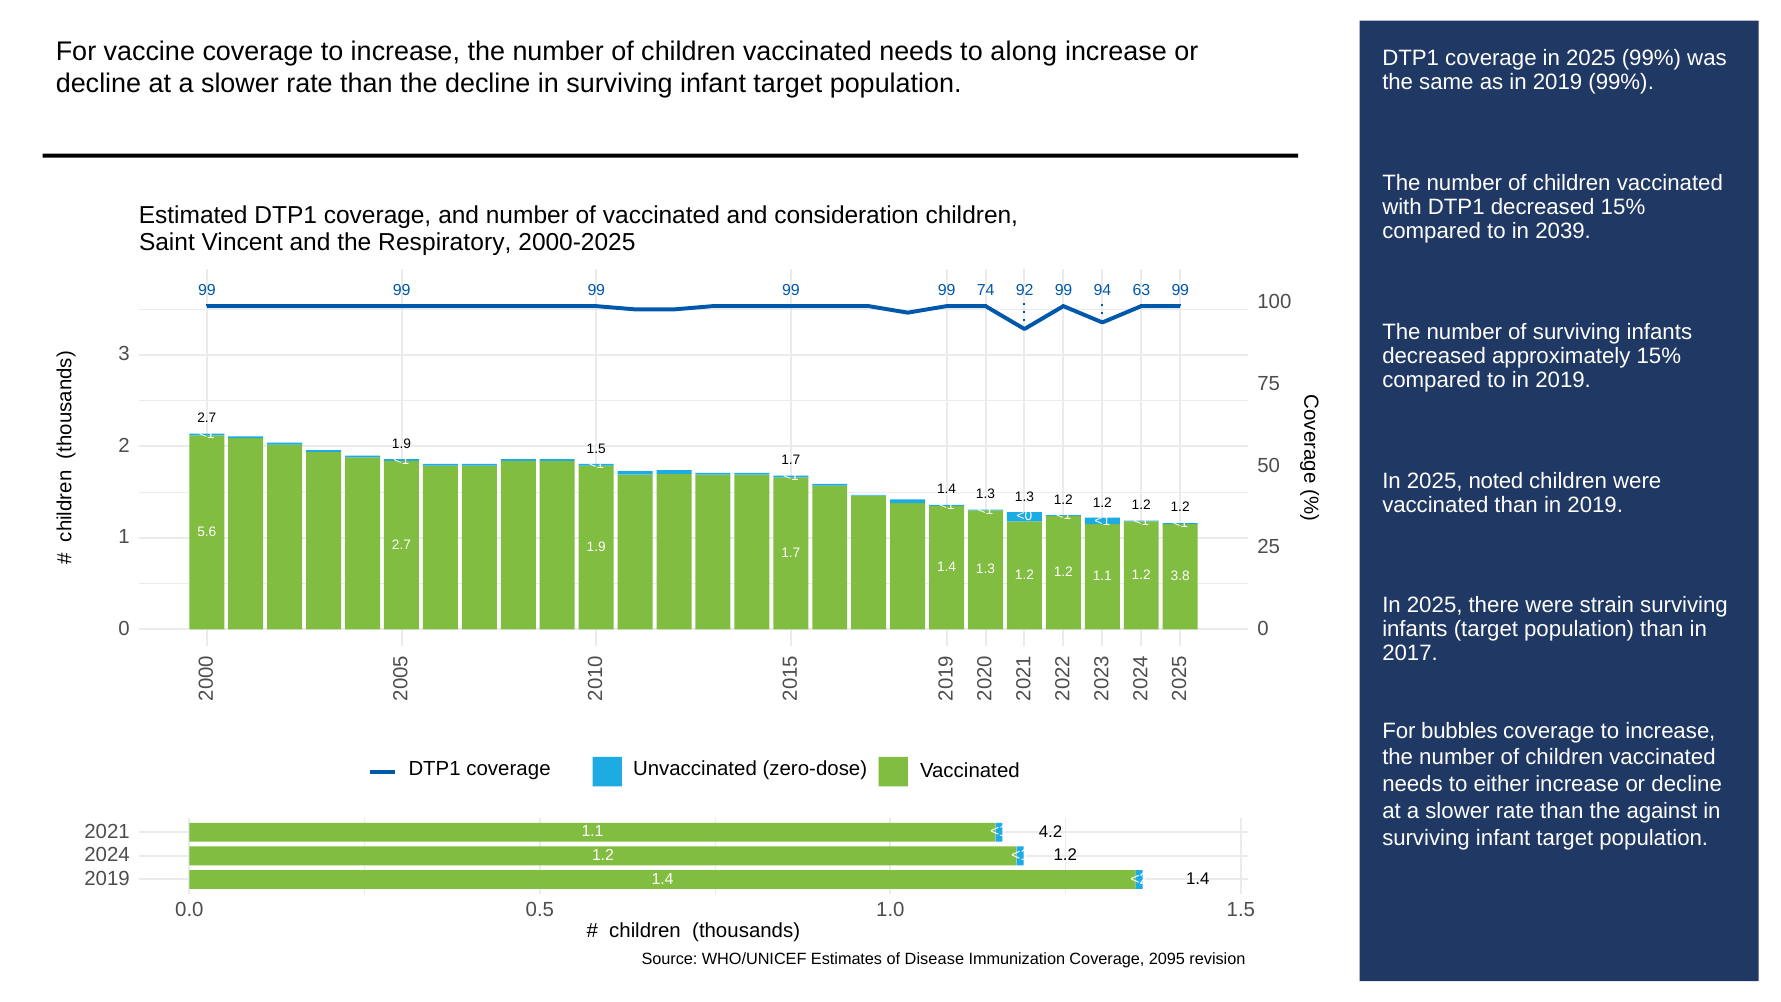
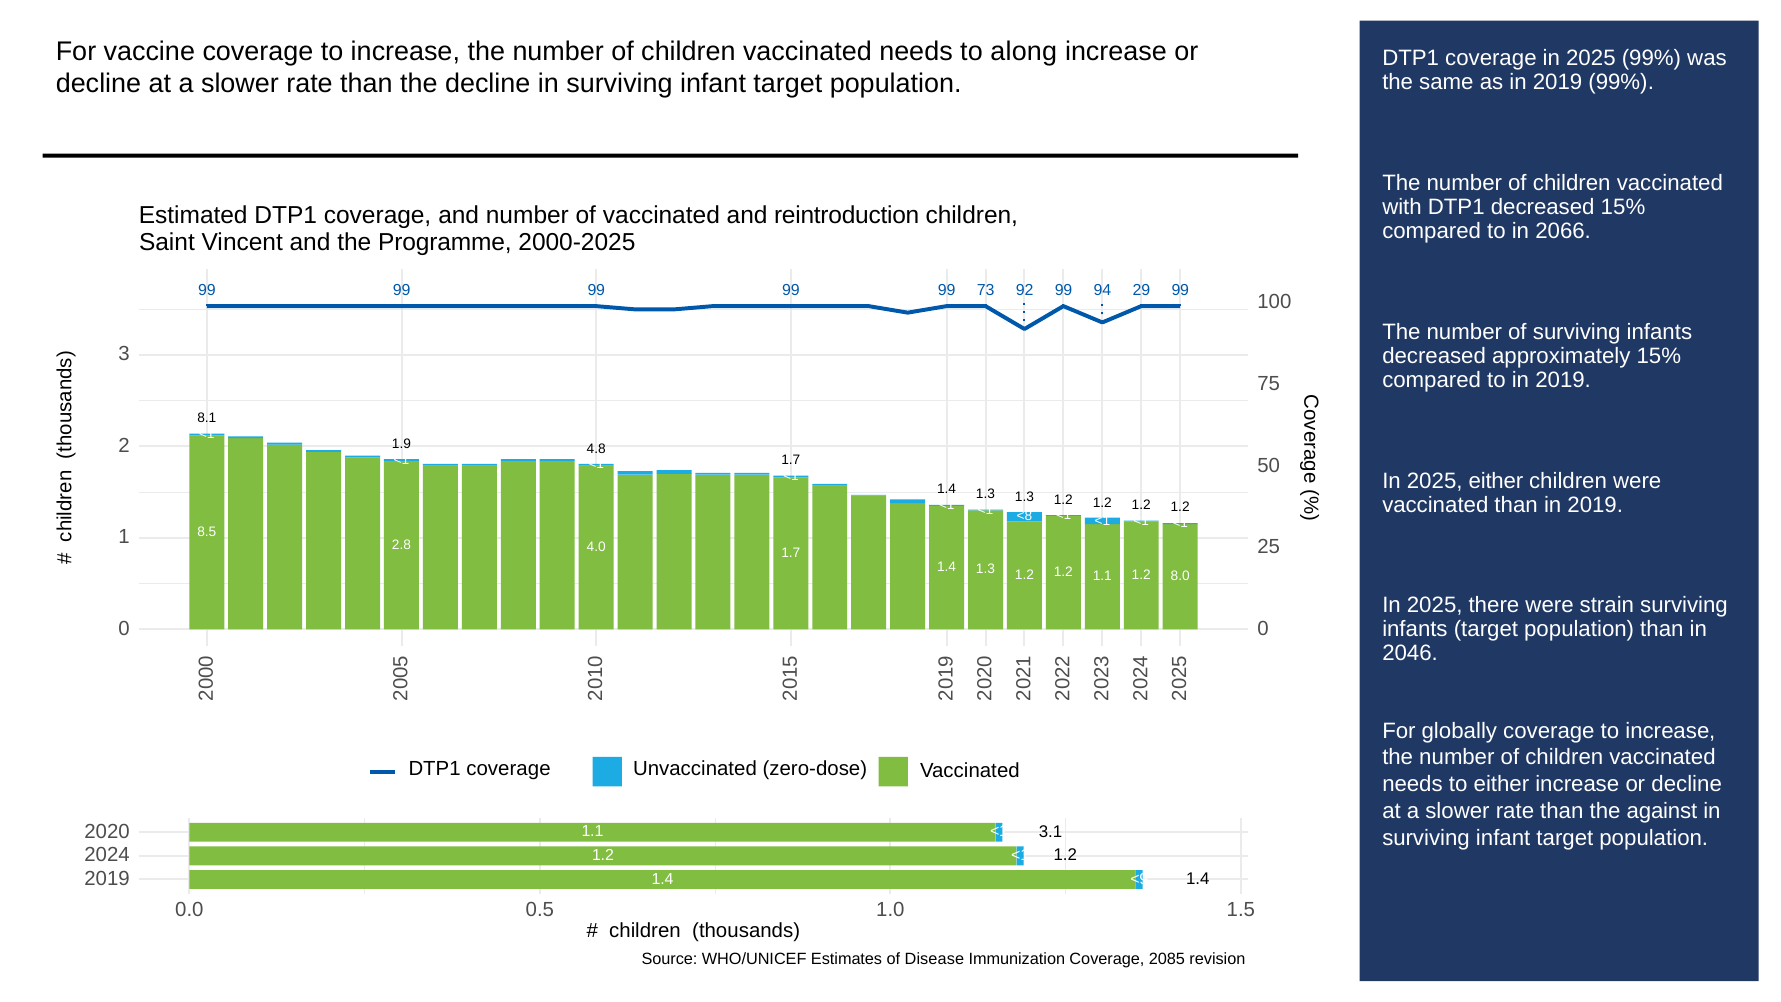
consideration: consideration -> reintroduction
2039: 2039 -> 2066
Respiratory: Respiratory -> Programme
74: 74 -> 73
63: 63 -> 29
2.7 at (207, 418): 2.7 -> 8.1
1.9 1.5: 1.5 -> 4.8
2025 noted: noted -> either
<0: <0 -> <8
5.6: 5.6 -> 8.5
2.7 at (401, 545): 2.7 -> 2.8
1.9 at (596, 547): 1.9 -> 4.0
3.8: 3.8 -> 8.0
2017: 2017 -> 2046
bubbles: bubbles -> globally
2021: 2021 -> 2020
4.2: 4.2 -> 3.1
<2: <2 -> <9
2095: 2095 -> 2085
